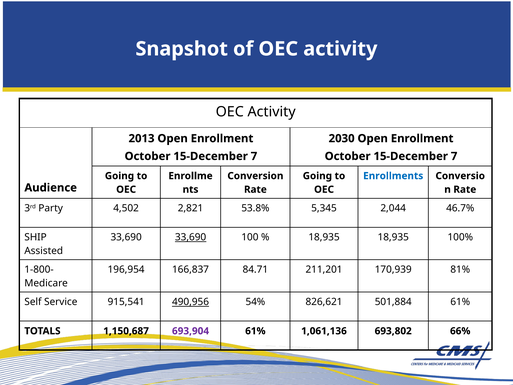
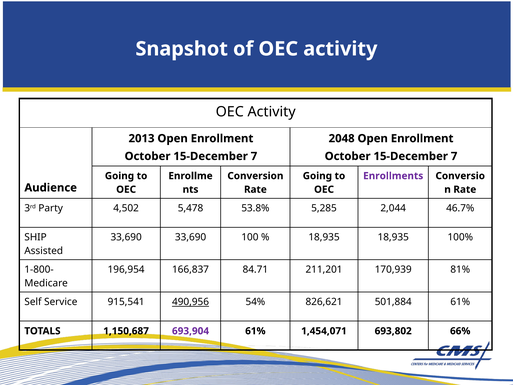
2030: 2030 -> 2048
Enrollments colour: blue -> purple
2,821: 2,821 -> 5,478
5,345: 5,345 -> 5,285
33,690 at (191, 237) underline: present -> none
1,061,136: 1,061,136 -> 1,454,071
